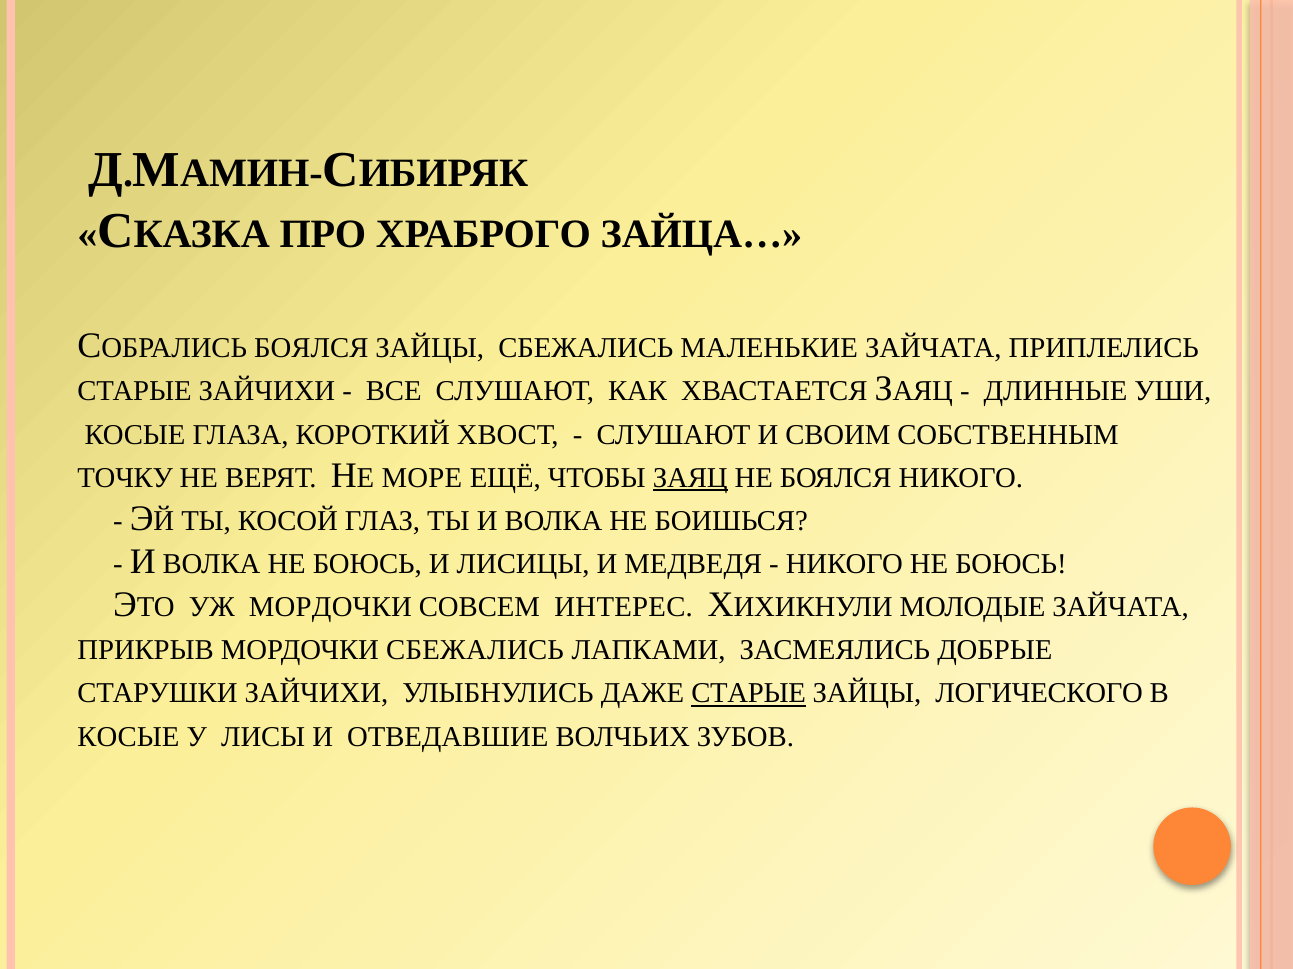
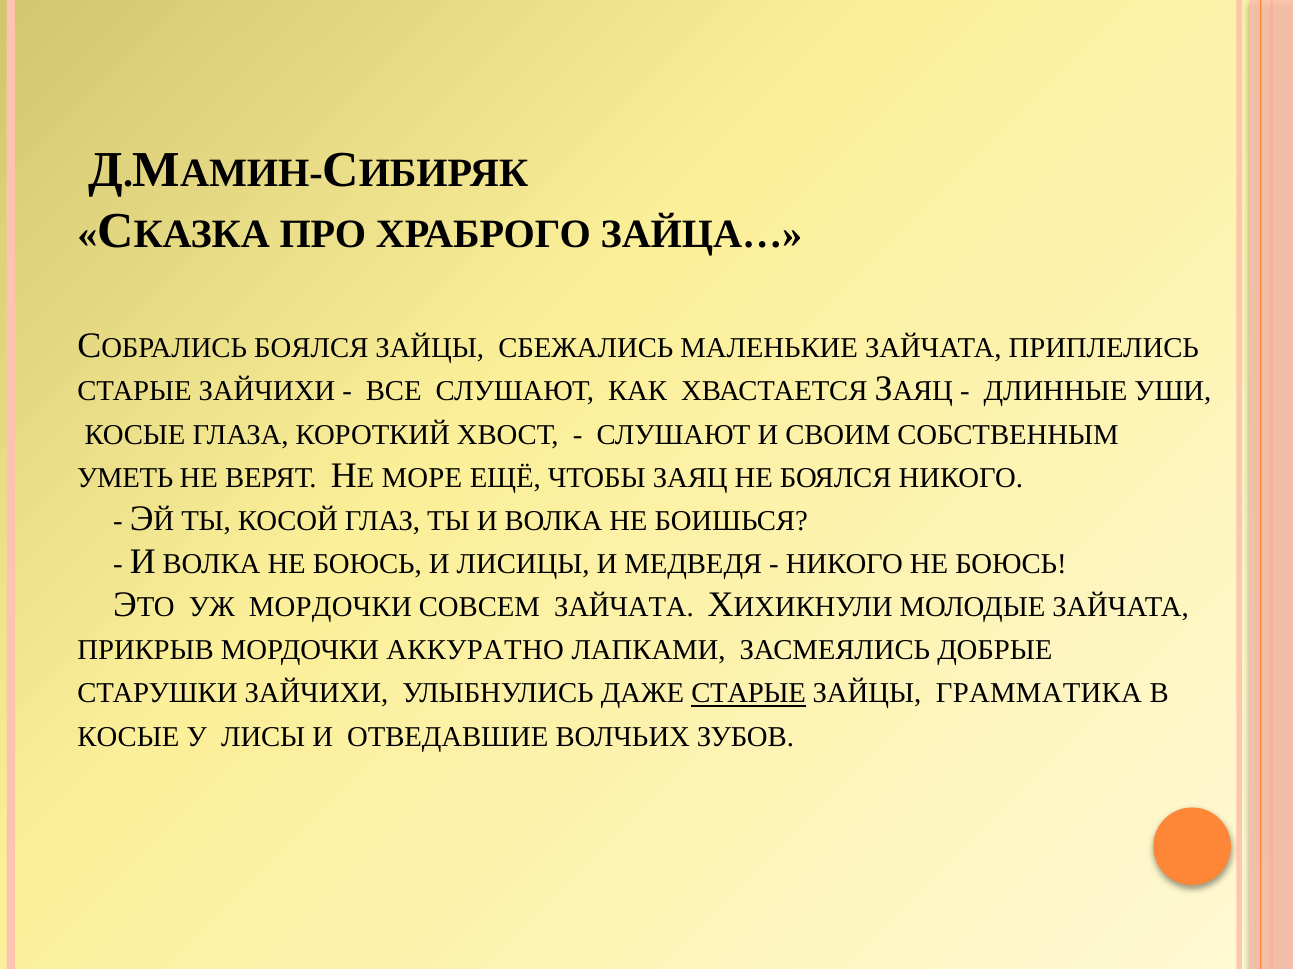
ТОЧКУ: ТОЧКУ -> УМЕТЬ
ЗАЯЦ underline: present -> none
СОВСЕМ ИНТЕРЕС: ИНТЕРЕС -> ЗАЙЧАТА
МОРДОЧКИ СБЕЖАЛИСЬ: СБЕЖАЛИСЬ -> АККУРАТНО
ЛОГИЧЕСКОГО: ЛОГИЧЕСКОГО -> ГРАММАТИКА
